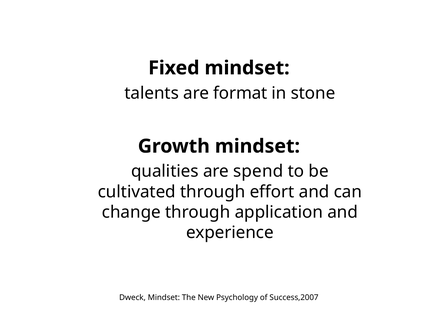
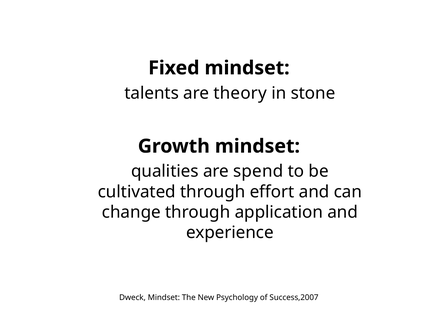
format: format -> theory
